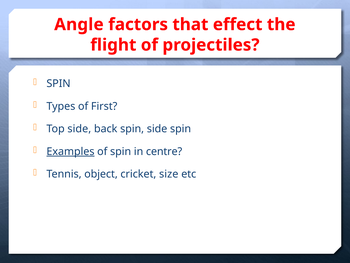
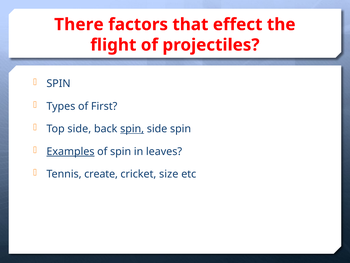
Angle: Angle -> There
spin at (132, 129) underline: none -> present
centre: centre -> leaves
object: object -> create
